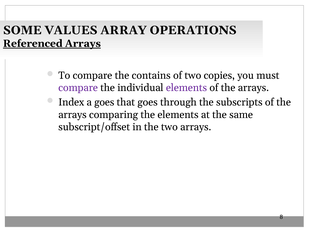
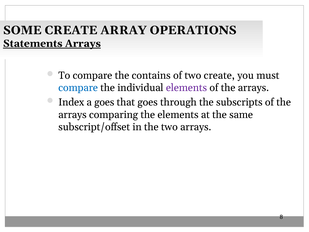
SOME VALUES: VALUES -> CREATE
Referenced: Referenced -> Statements
two copies: copies -> create
compare at (78, 88) colour: purple -> blue
